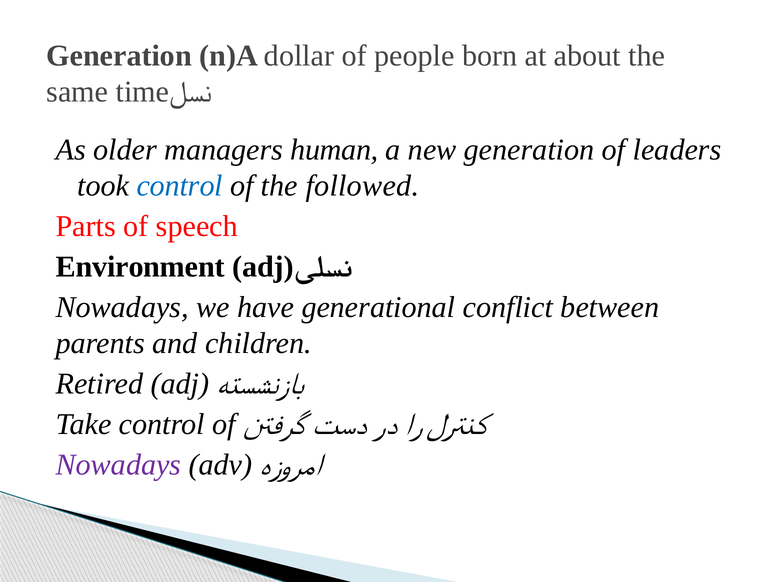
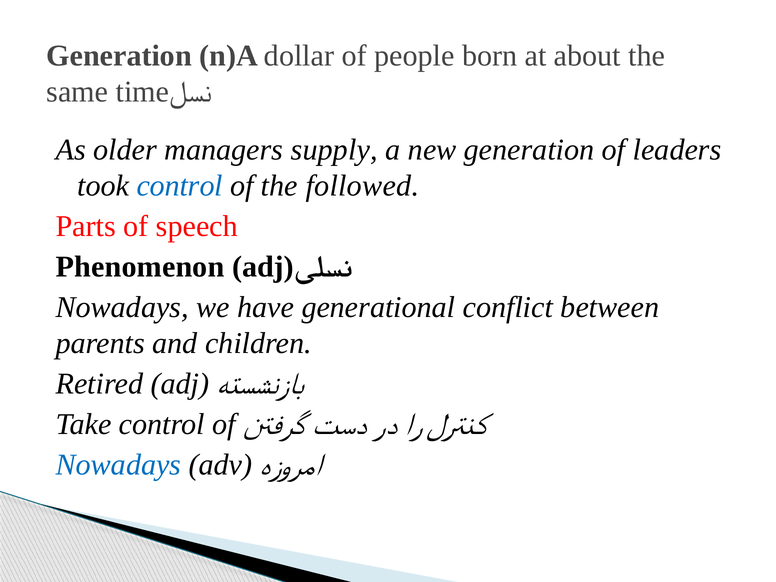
human: human -> supply
Environment: Environment -> Phenomenon
Nowadays at (118, 465) colour: purple -> blue
